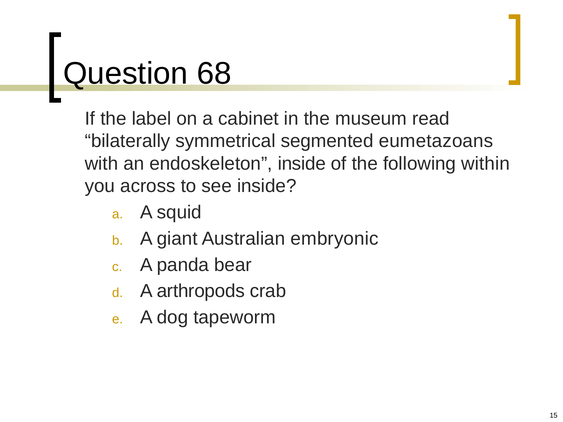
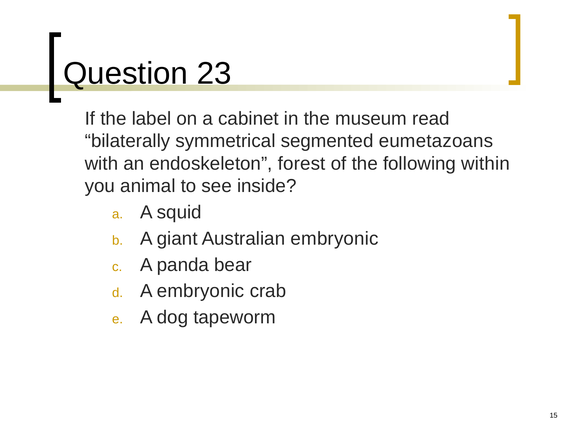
68: 68 -> 23
endoskeleton inside: inside -> forest
across: across -> animal
A arthropods: arthropods -> embryonic
